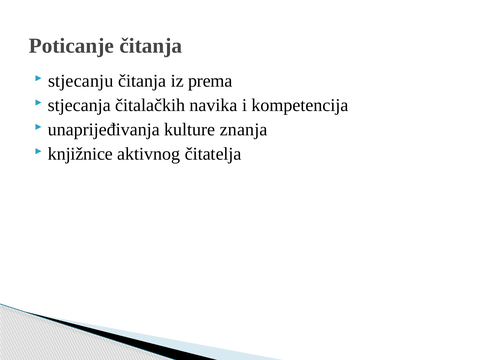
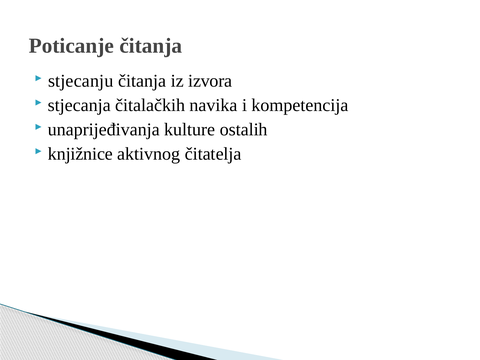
prema: prema -> izvora
znanja: znanja -> ostalih
